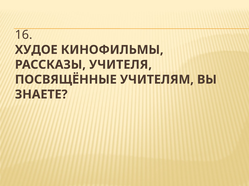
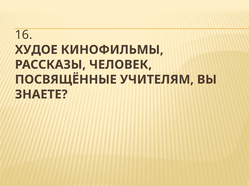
УЧИТЕЛЯ: УЧИТЕЛЯ -> ЧЕЛОВЕК
